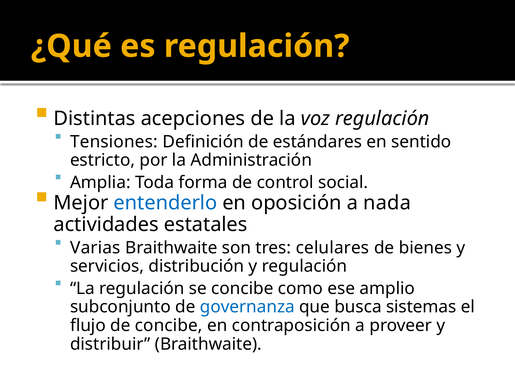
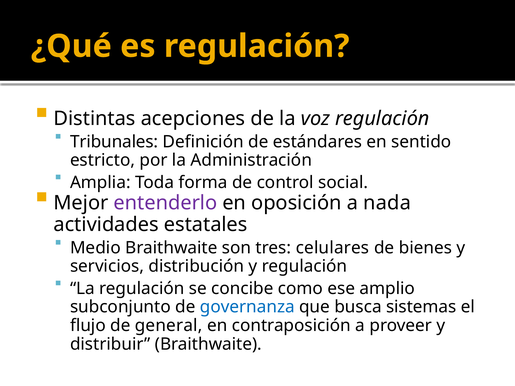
Tensiones: Tensiones -> Tribunales
entenderlo colour: blue -> purple
Varias: Varias -> Medio
de concibe: concibe -> general
